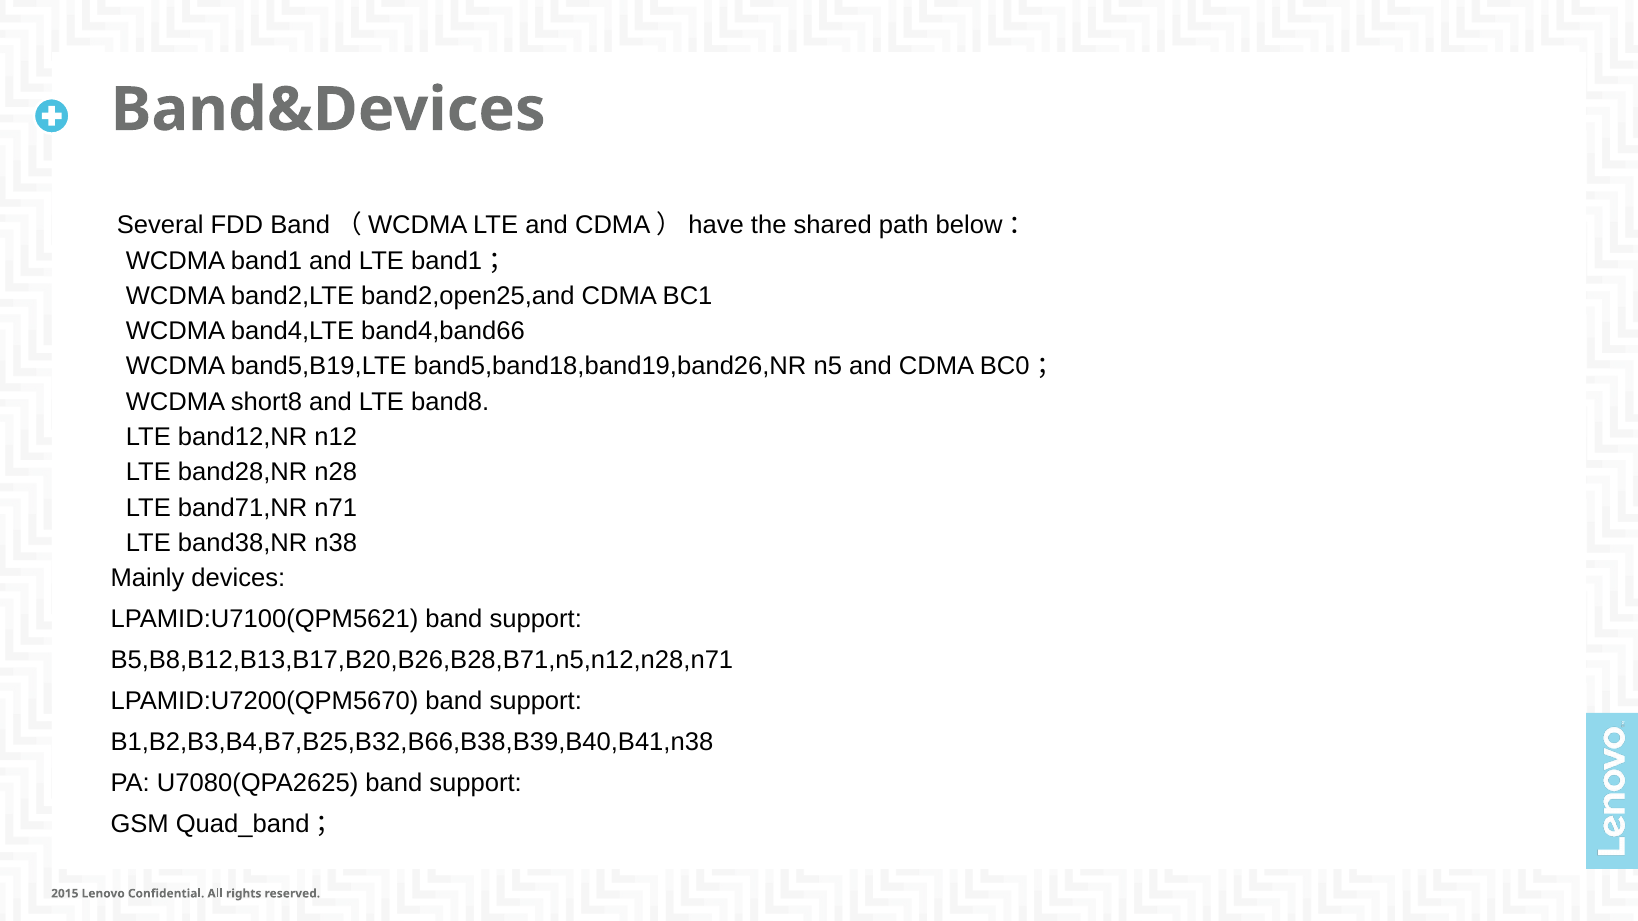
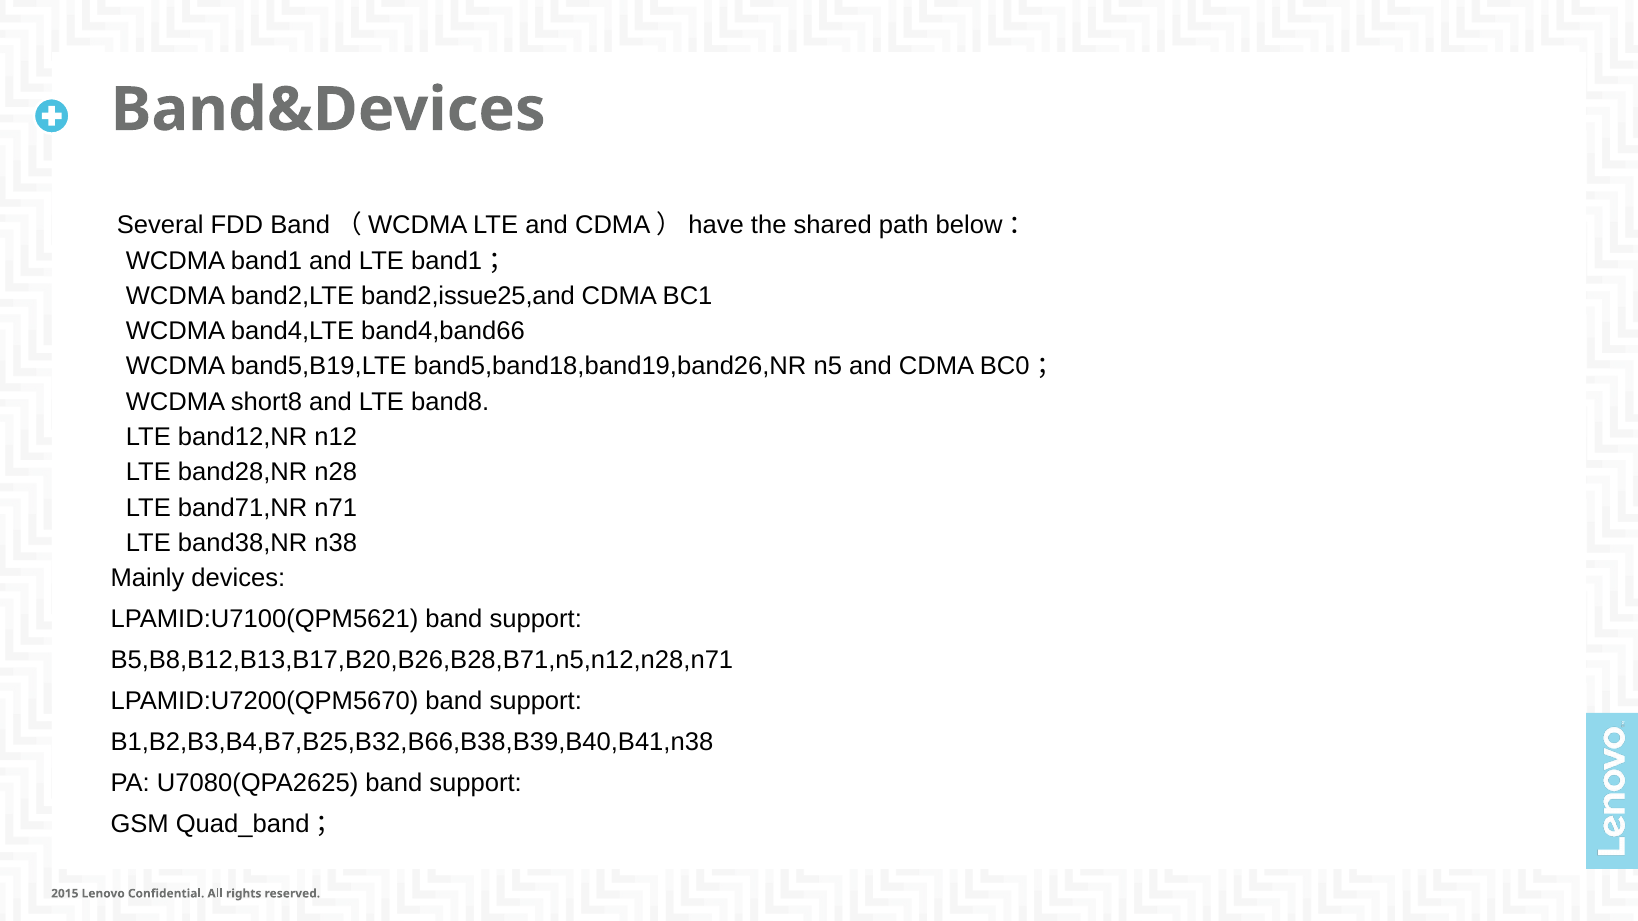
band2,open25,and: band2,open25,and -> band2,issue25,and
